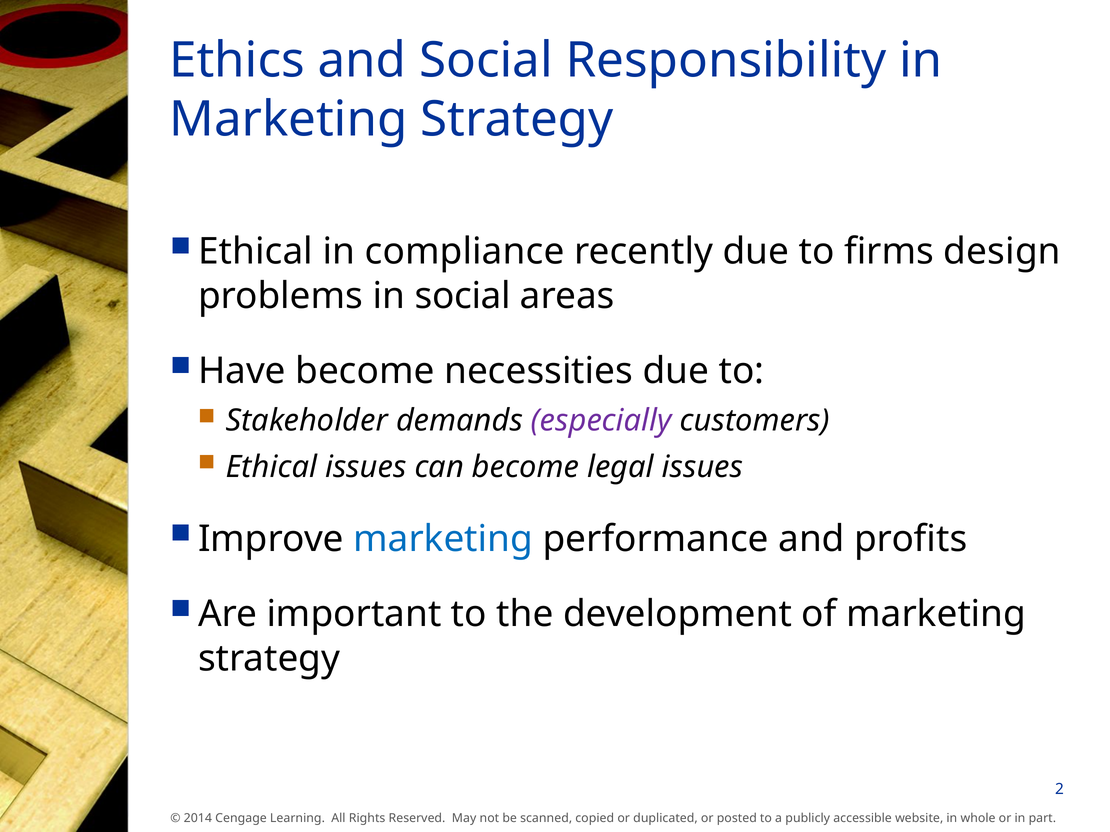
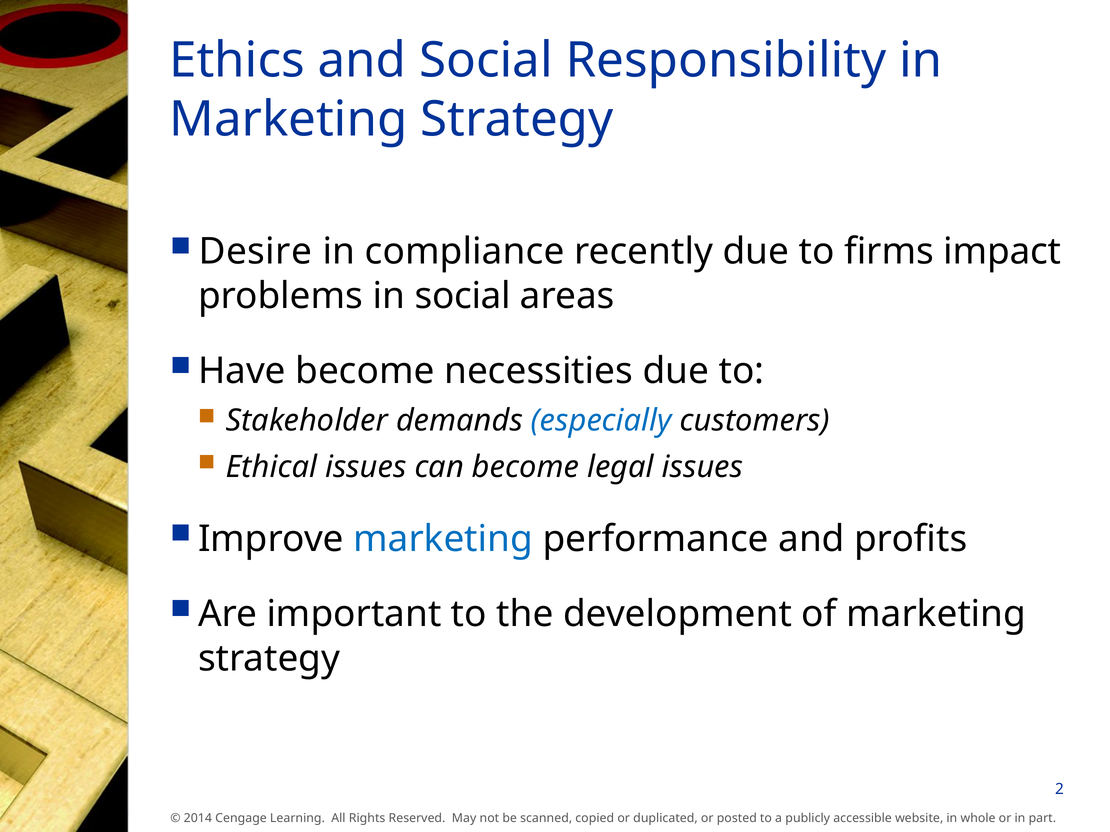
Ethical at (255, 252): Ethical -> Desire
design: design -> impact
especially colour: purple -> blue
